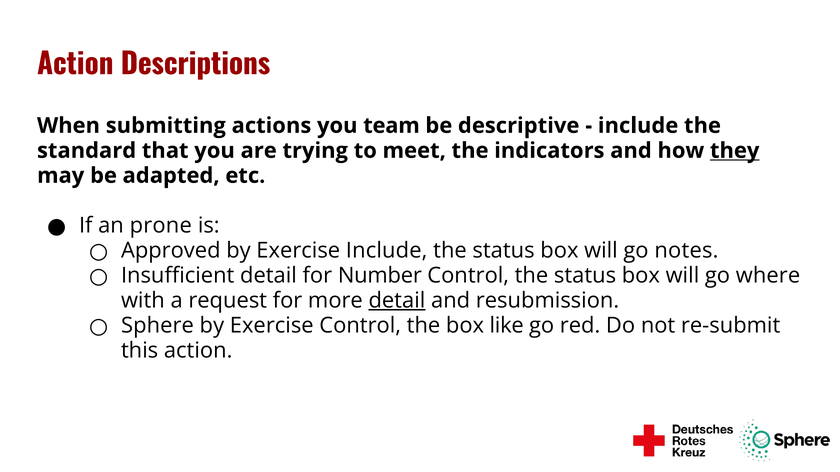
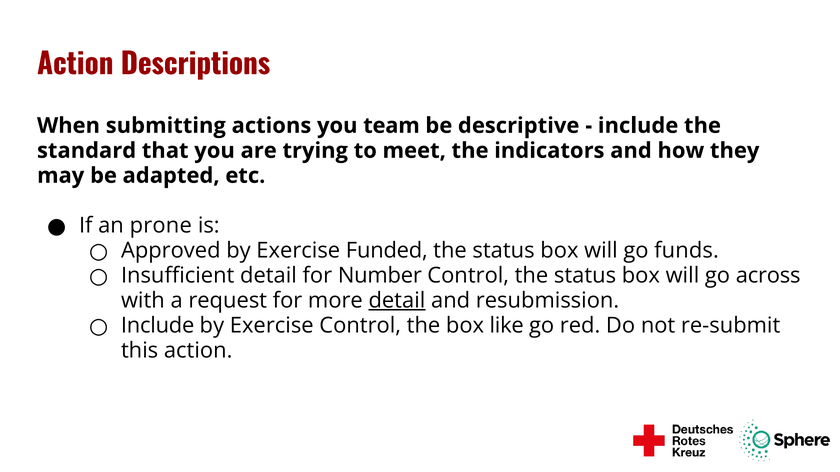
they underline: present -> none
Exercise Include: Include -> Funded
notes: notes -> funds
where: where -> across
Sphere at (157, 326): Sphere -> Include
